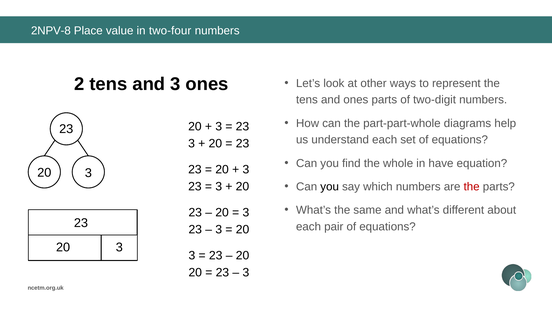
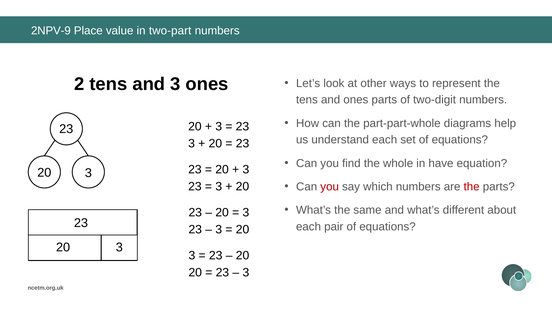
2NPV-8: 2NPV-8 -> 2NPV-9
two-four: two-four -> two-part
you at (330, 187) colour: black -> red
